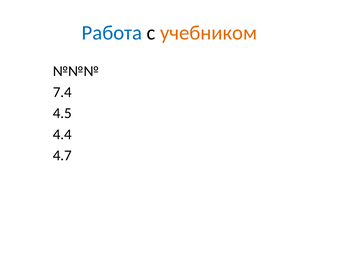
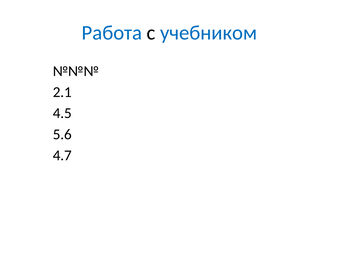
учебником colour: orange -> blue
7.4: 7.4 -> 2.1
4.4: 4.4 -> 5.6
